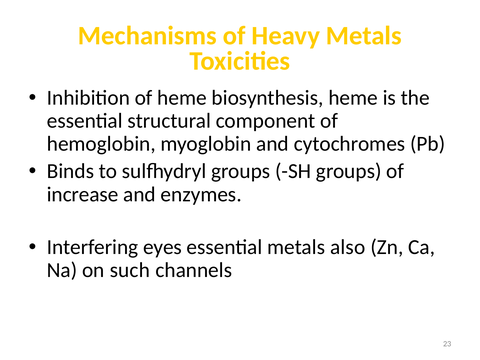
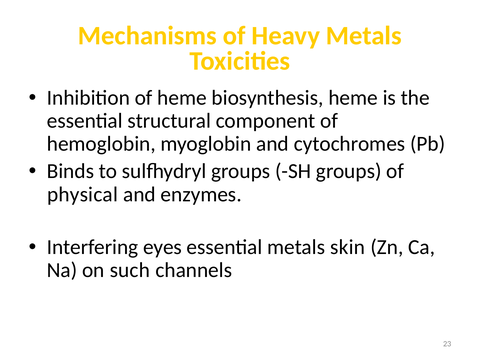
increase: increase -> physical
also: also -> skin
